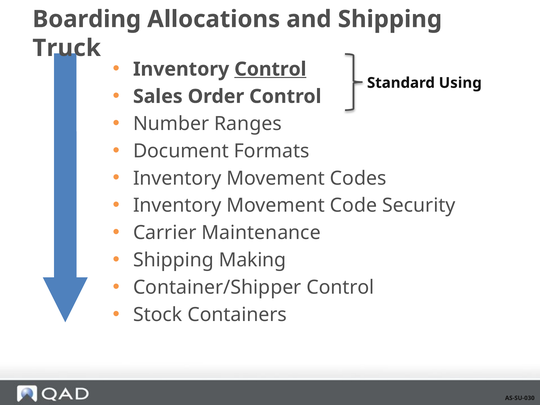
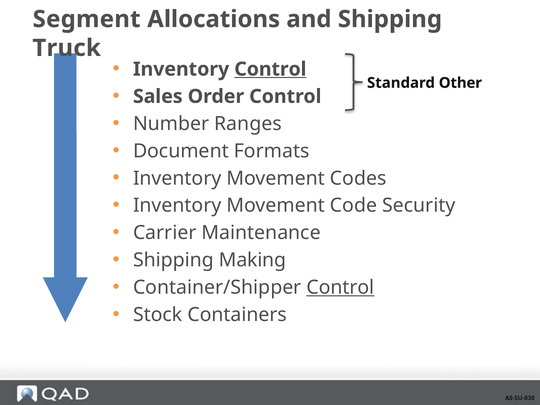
Boarding: Boarding -> Segment
Using: Using -> Other
Control at (340, 287) underline: none -> present
